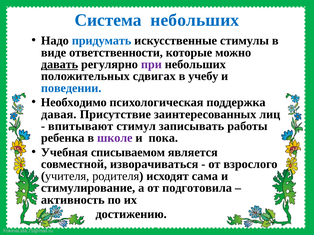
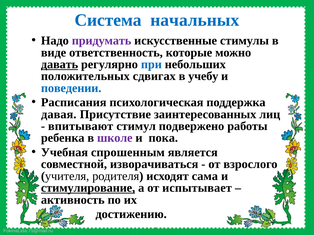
Система небольших: небольших -> начальных
придумать colour: blue -> purple
ответственности: ответственности -> ответственность
при colour: purple -> blue
Необходимо: Необходимо -> Расписания
записывать: записывать -> подвержено
списываемом: списываемом -> спрошенным
стимулирование underline: none -> present
подготовила: подготовила -> испытывает
